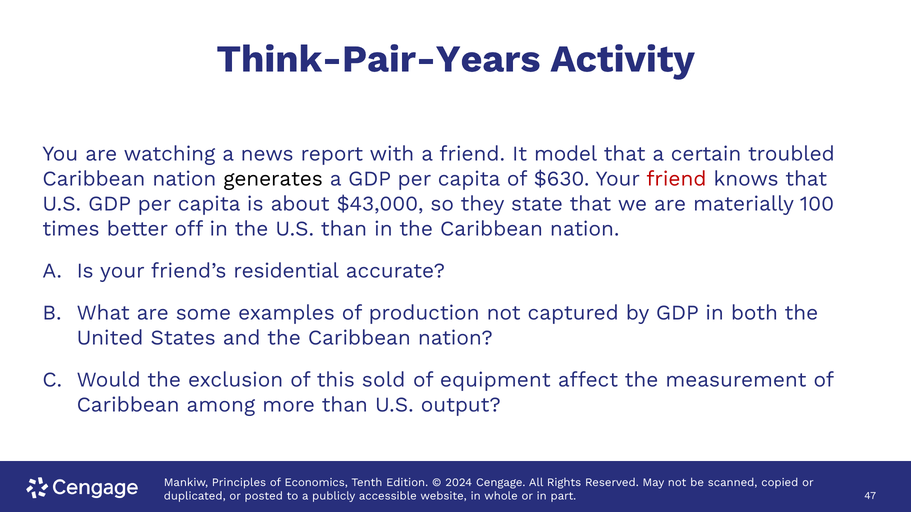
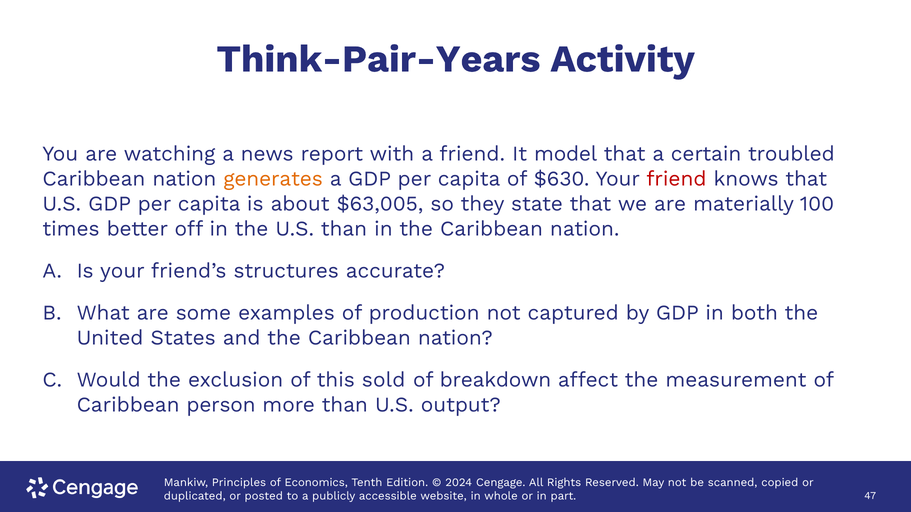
generates colour: black -> orange
$43,000: $43,000 -> $63,005
residential: residential -> structures
equipment: equipment -> breakdown
among: among -> person
